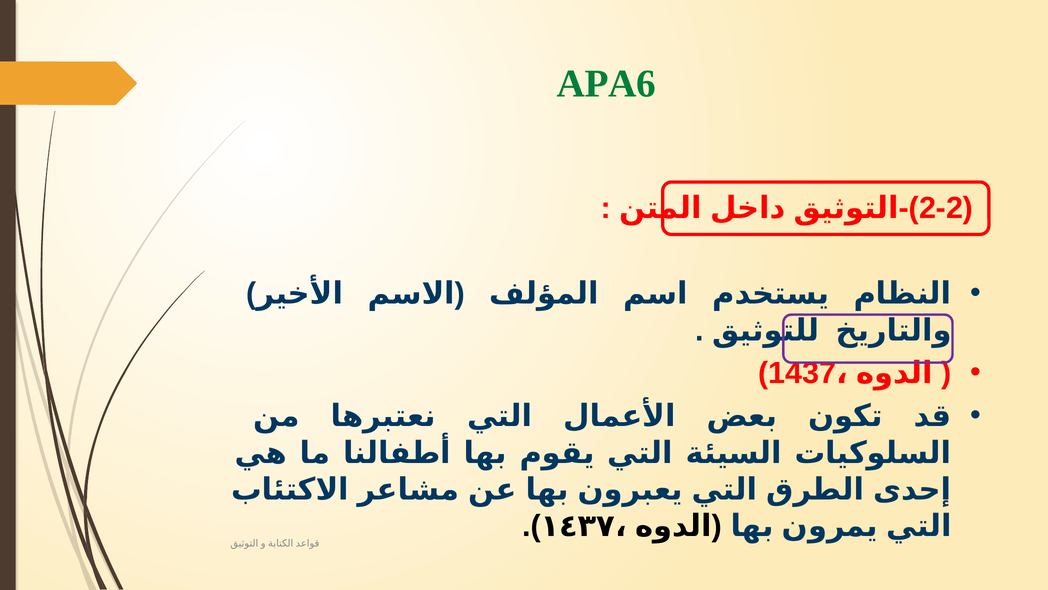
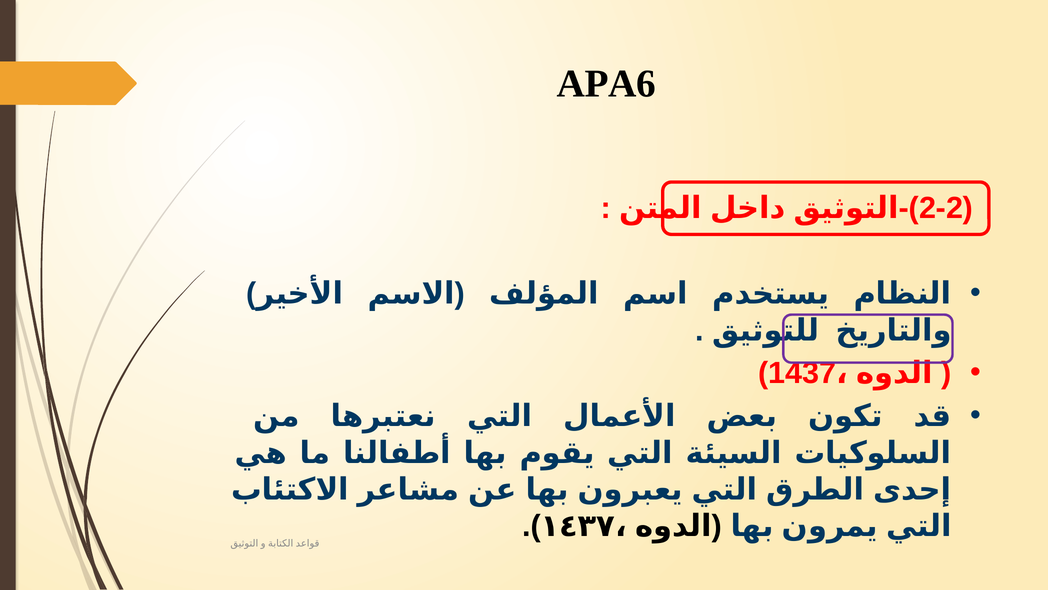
APA6 colour: green -> black
